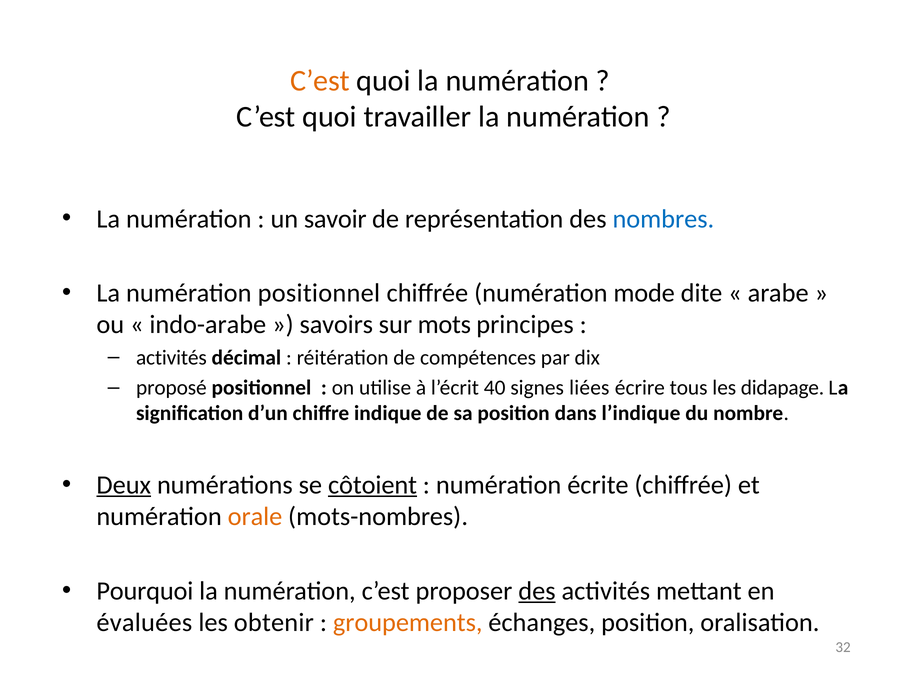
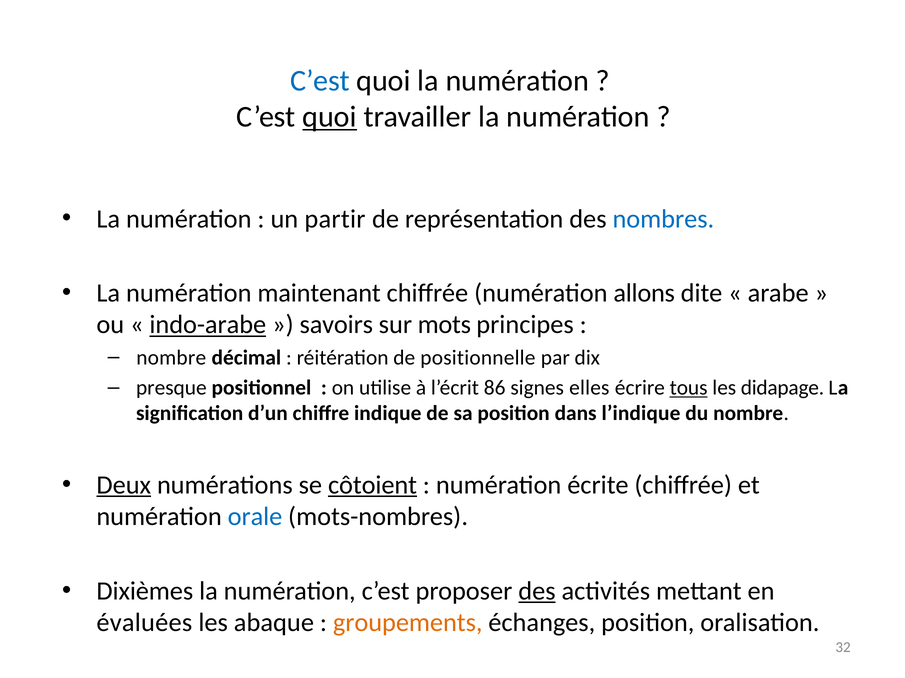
C’est at (320, 81) colour: orange -> blue
quoi at (330, 117) underline: none -> present
savoir: savoir -> partir
numération positionnel: positionnel -> maintenant
mode: mode -> allons
indo-arabe underline: none -> present
activités at (171, 358): activités -> nombre
compétences: compétences -> positionnelle
proposé: proposé -> presque
40: 40 -> 86
liées: liées -> elles
tous underline: none -> present
orale colour: orange -> blue
Pourquoi: Pourquoi -> Dixièmes
obtenir: obtenir -> abaque
